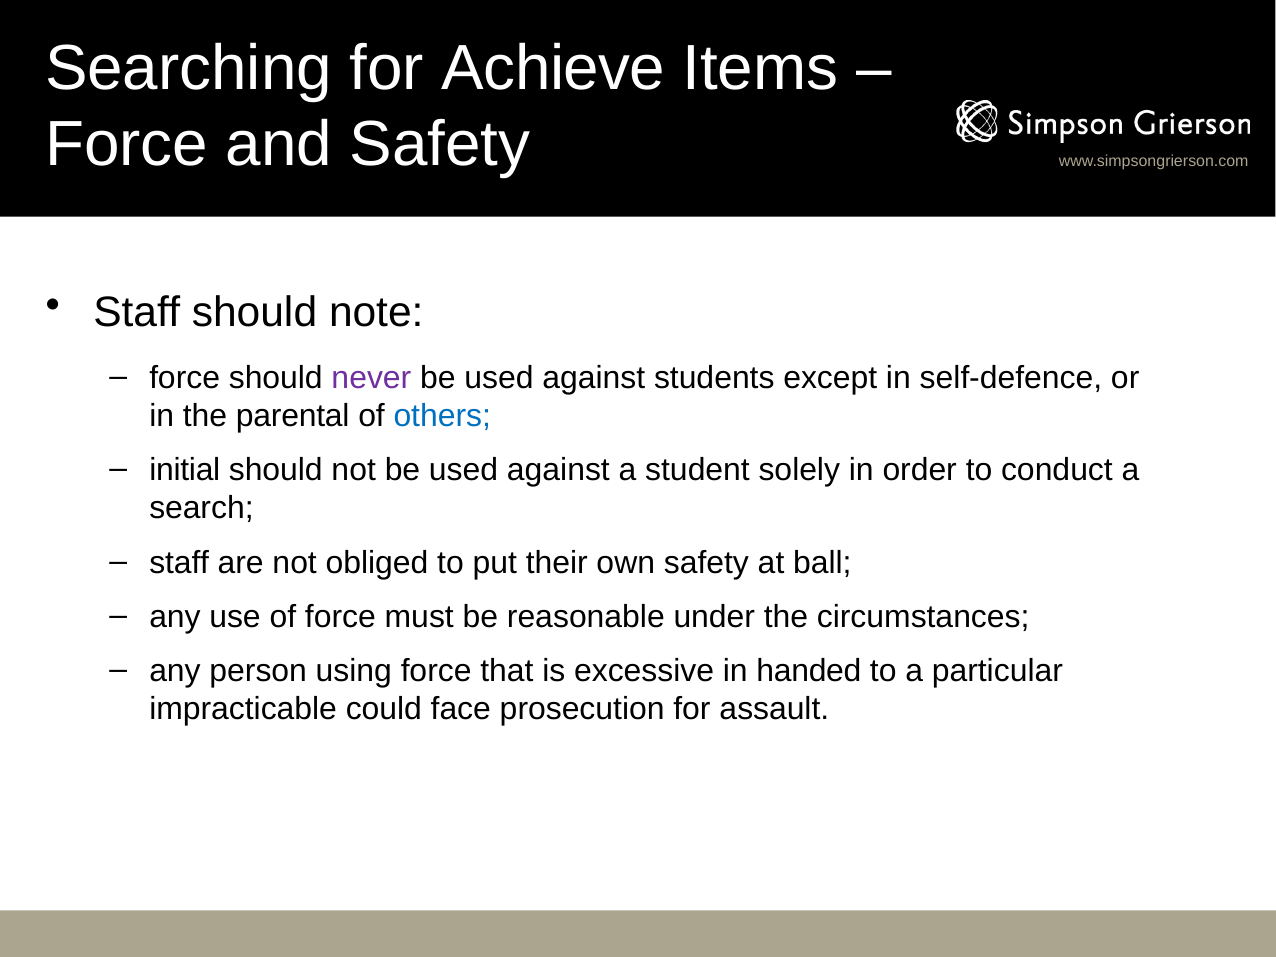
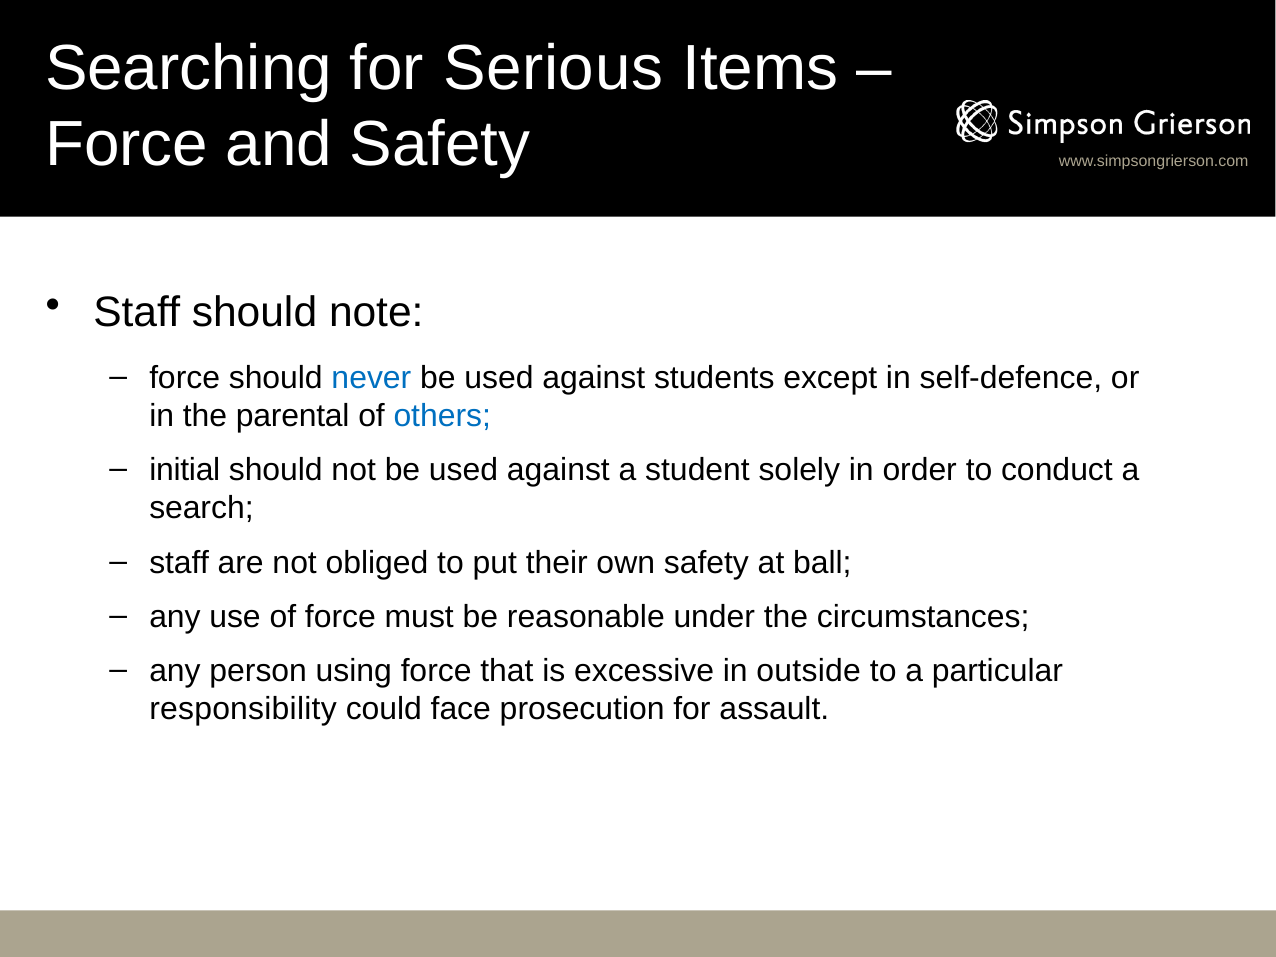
Achieve: Achieve -> Serious
never colour: purple -> blue
handed: handed -> outside
impracticable: impracticable -> responsibility
